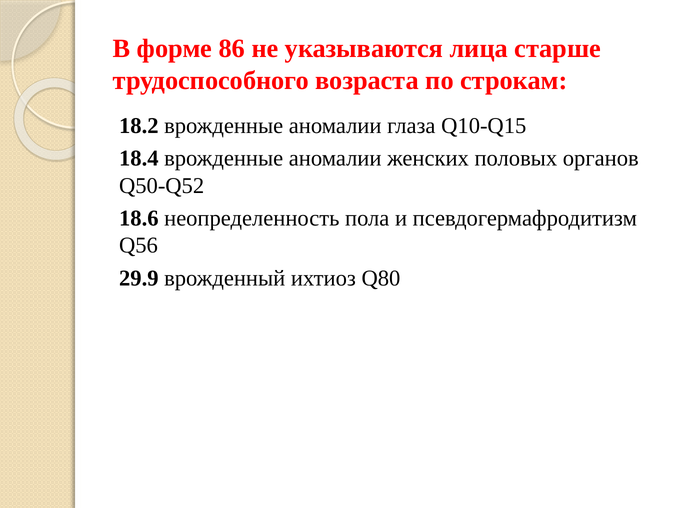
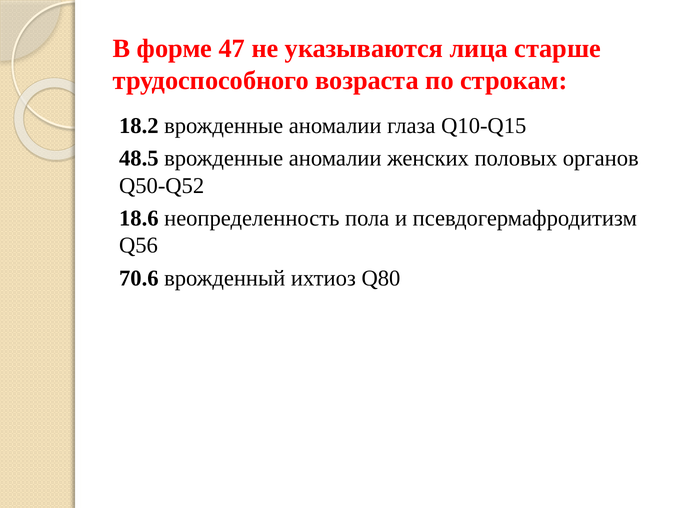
86: 86 -> 47
18.4: 18.4 -> 48.5
29.9: 29.9 -> 70.6
